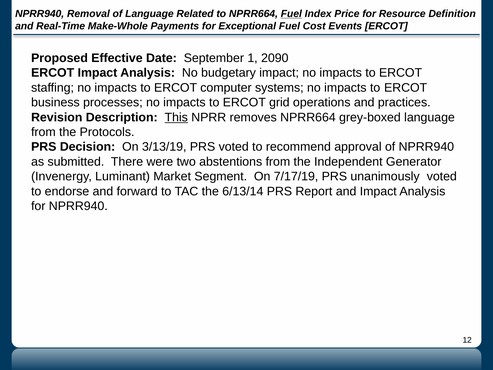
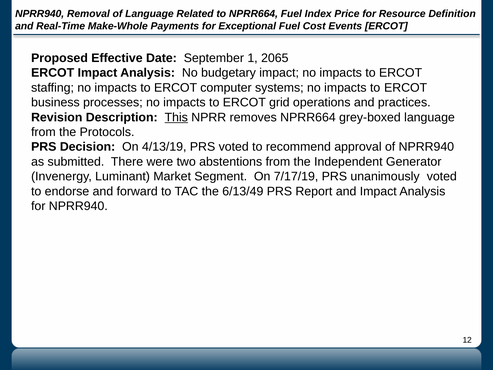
Fuel at (291, 14) underline: present -> none
2090: 2090 -> 2065
3/13/19: 3/13/19 -> 4/13/19
6/13/14: 6/13/14 -> 6/13/49
